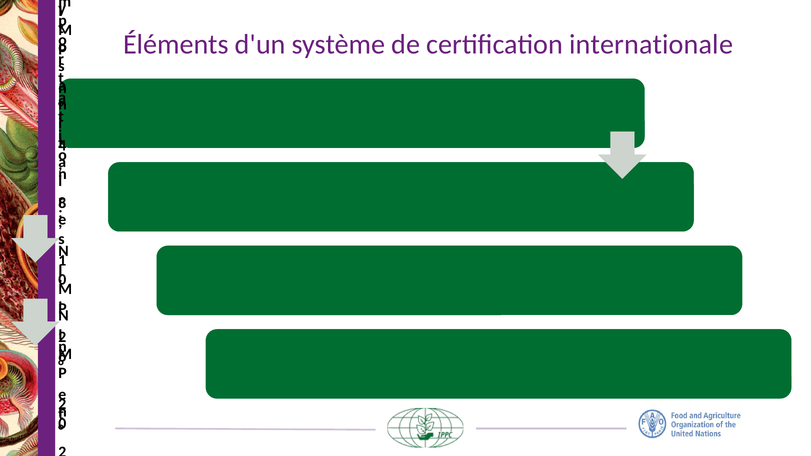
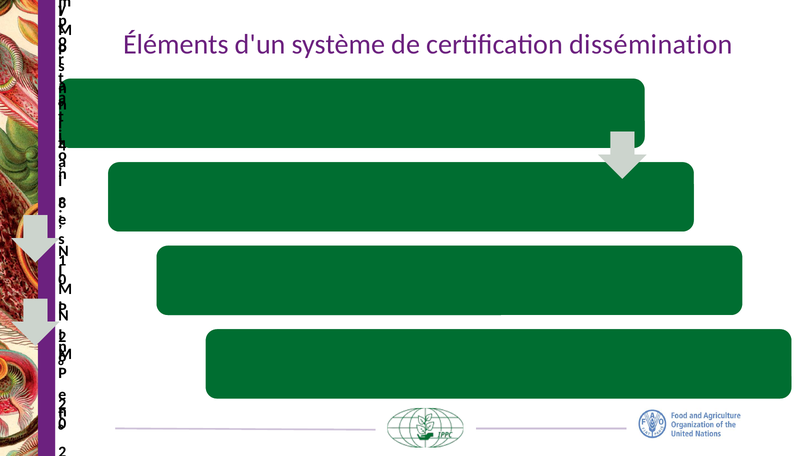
internationale: internationale -> dissémination
